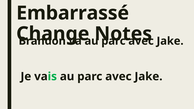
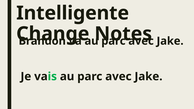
Embarrassé: Embarrassé -> Intelligente
